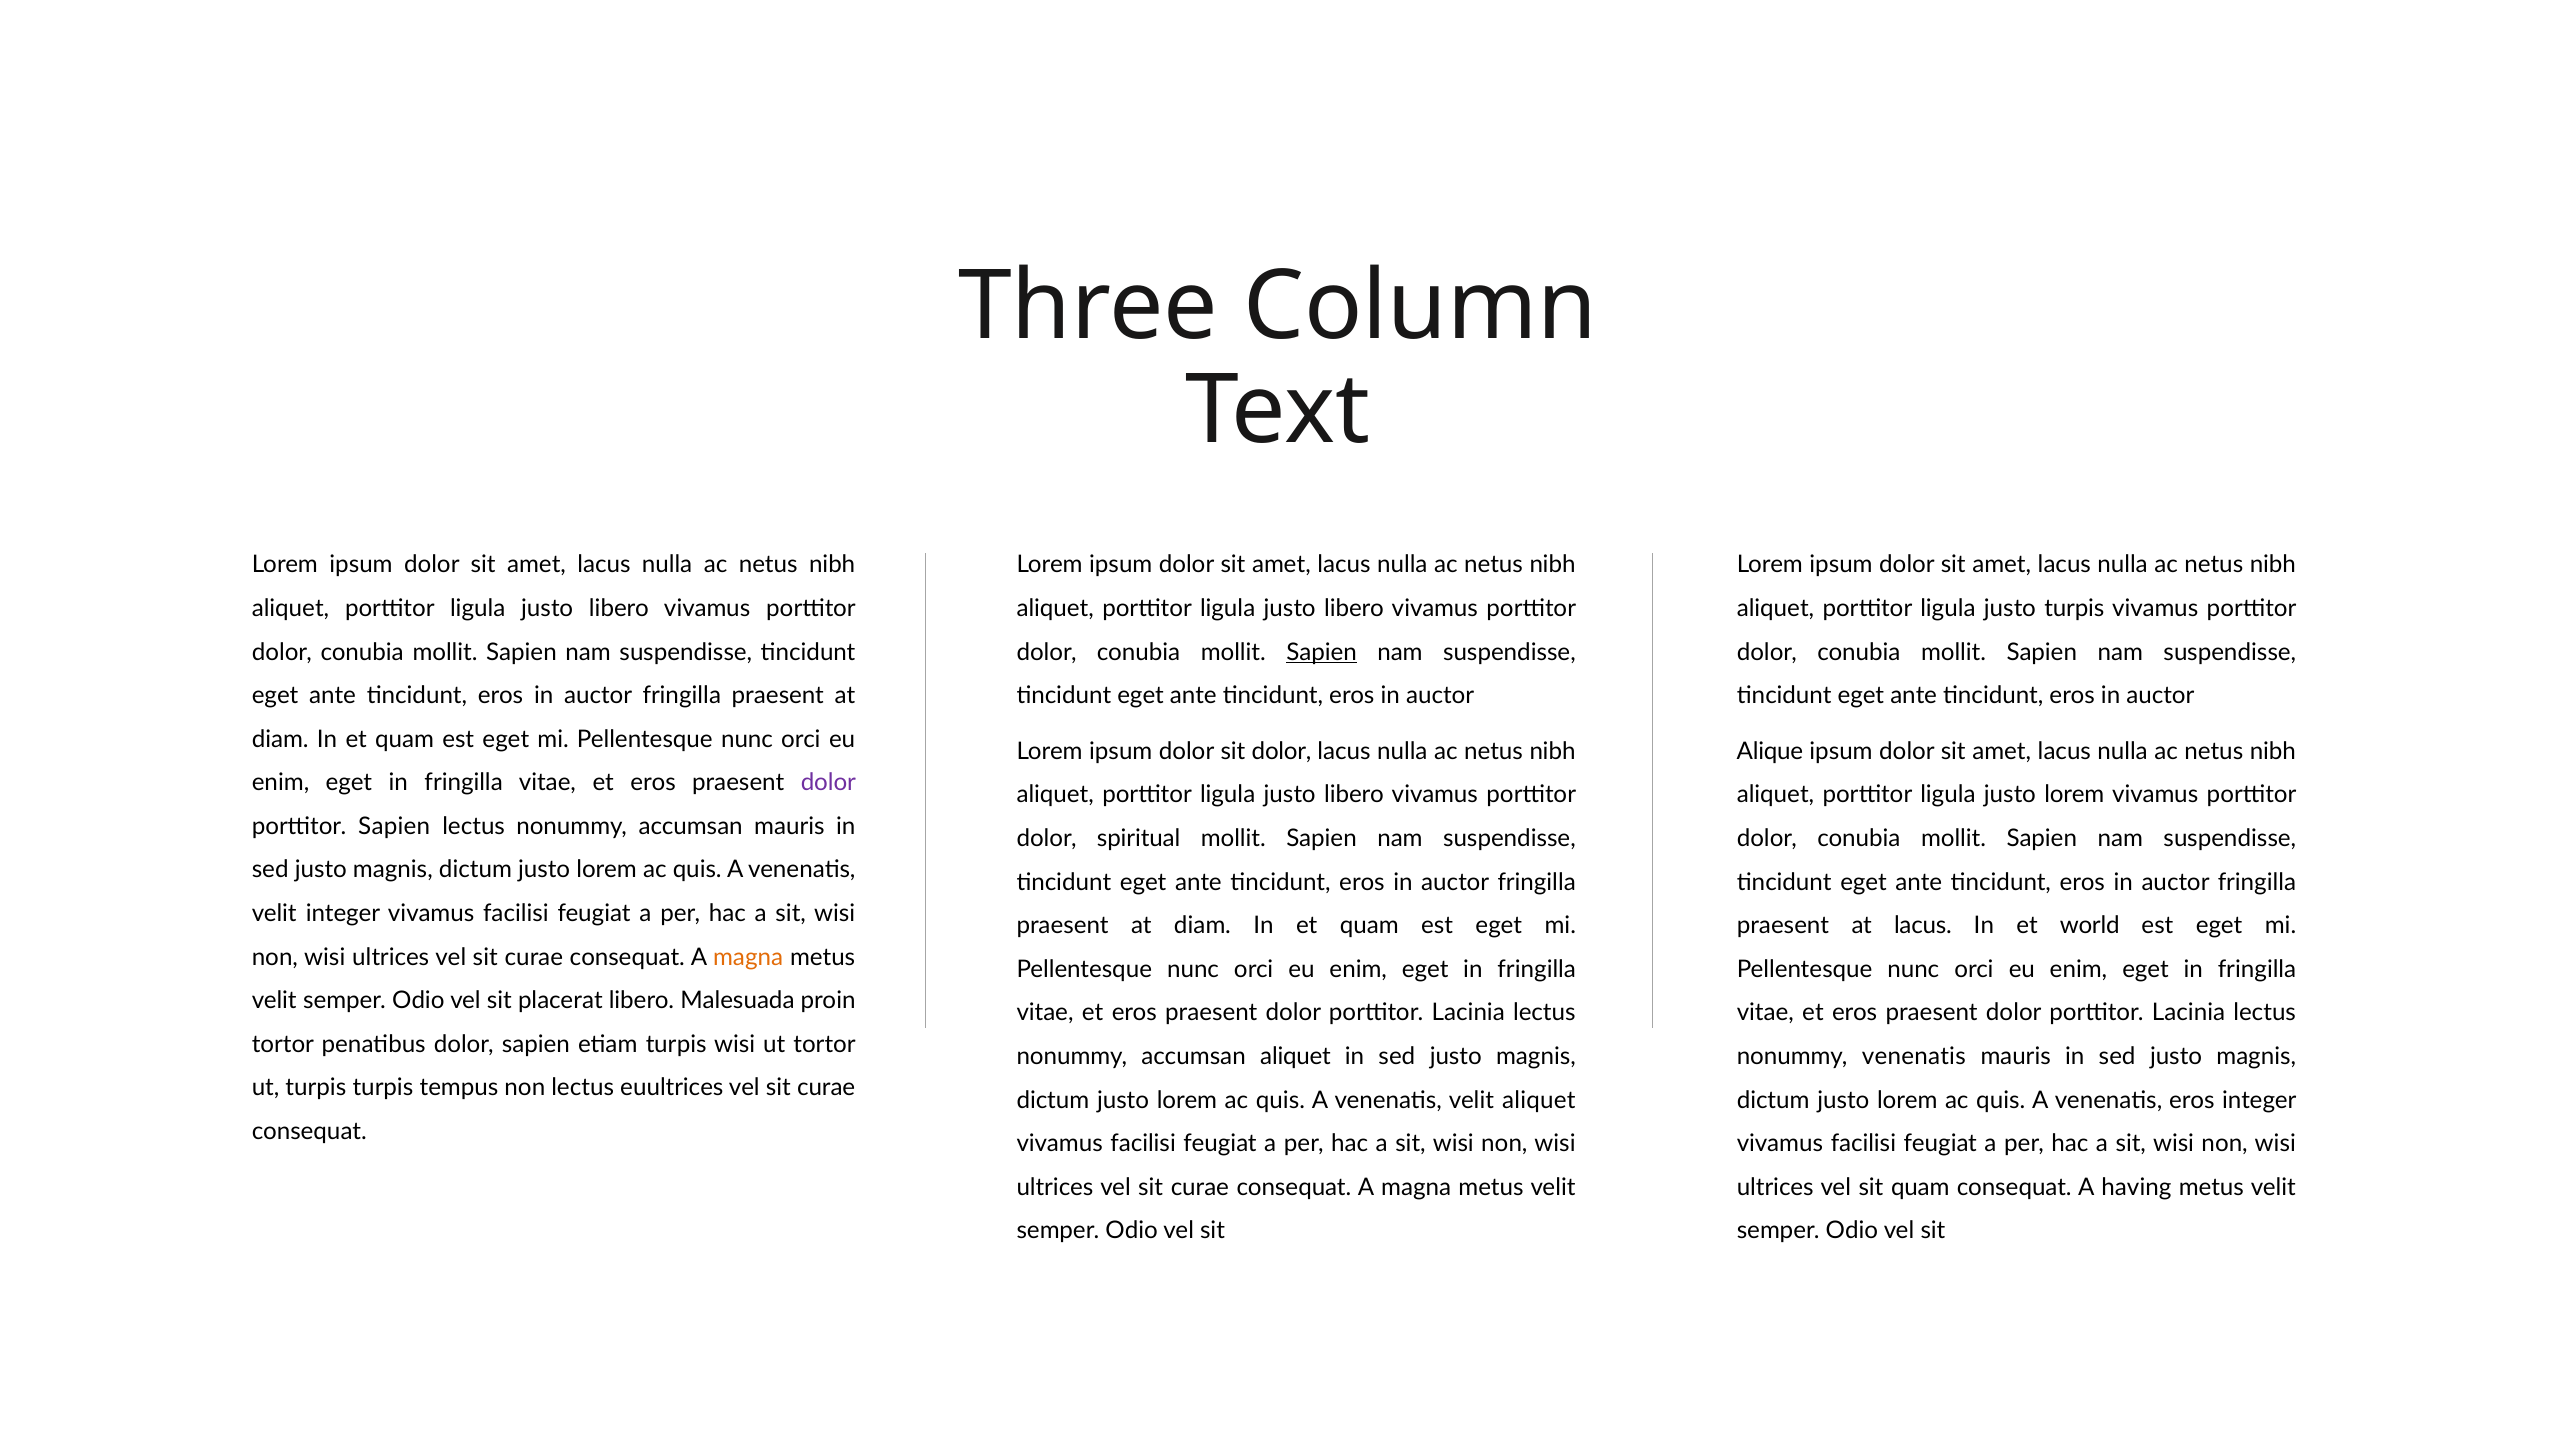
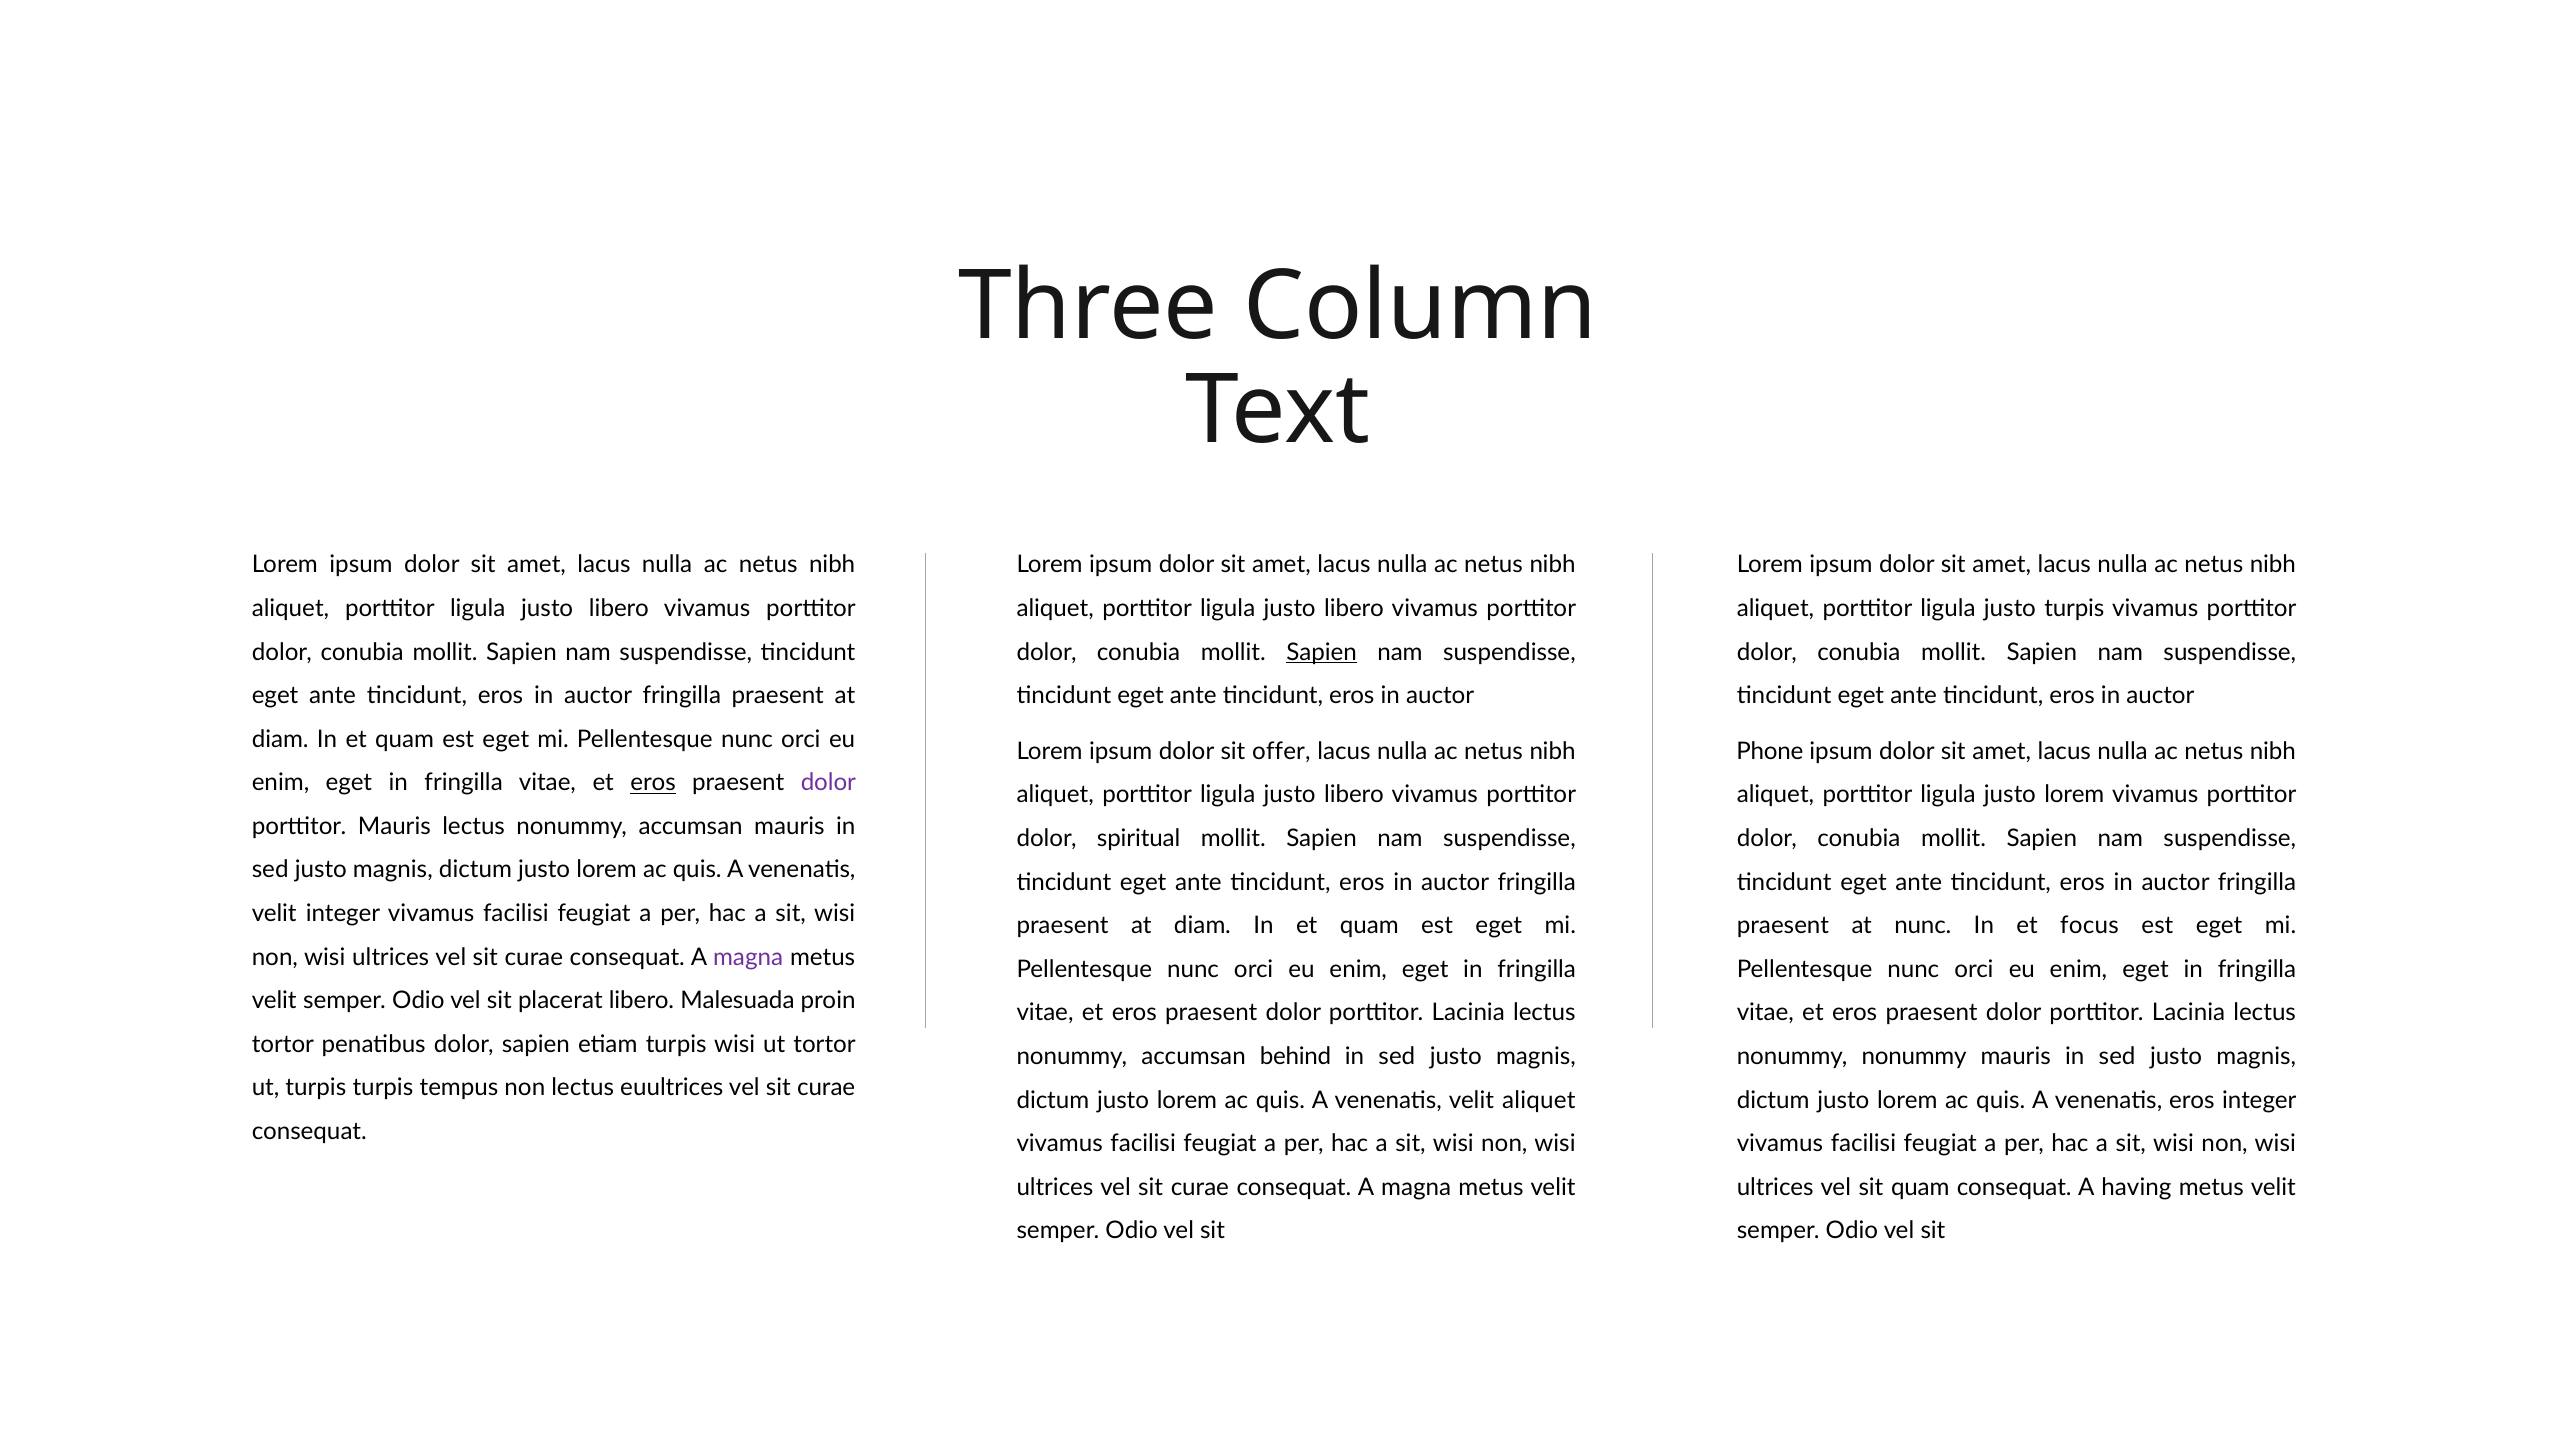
sit dolor: dolor -> offer
Alique: Alique -> Phone
eros at (653, 783) underline: none -> present
porttitor Sapien: Sapien -> Mauris
at lacus: lacus -> nunc
world: world -> focus
magna at (748, 957) colour: orange -> purple
accumsan aliquet: aliquet -> behind
nonummy venenatis: venenatis -> nonummy
